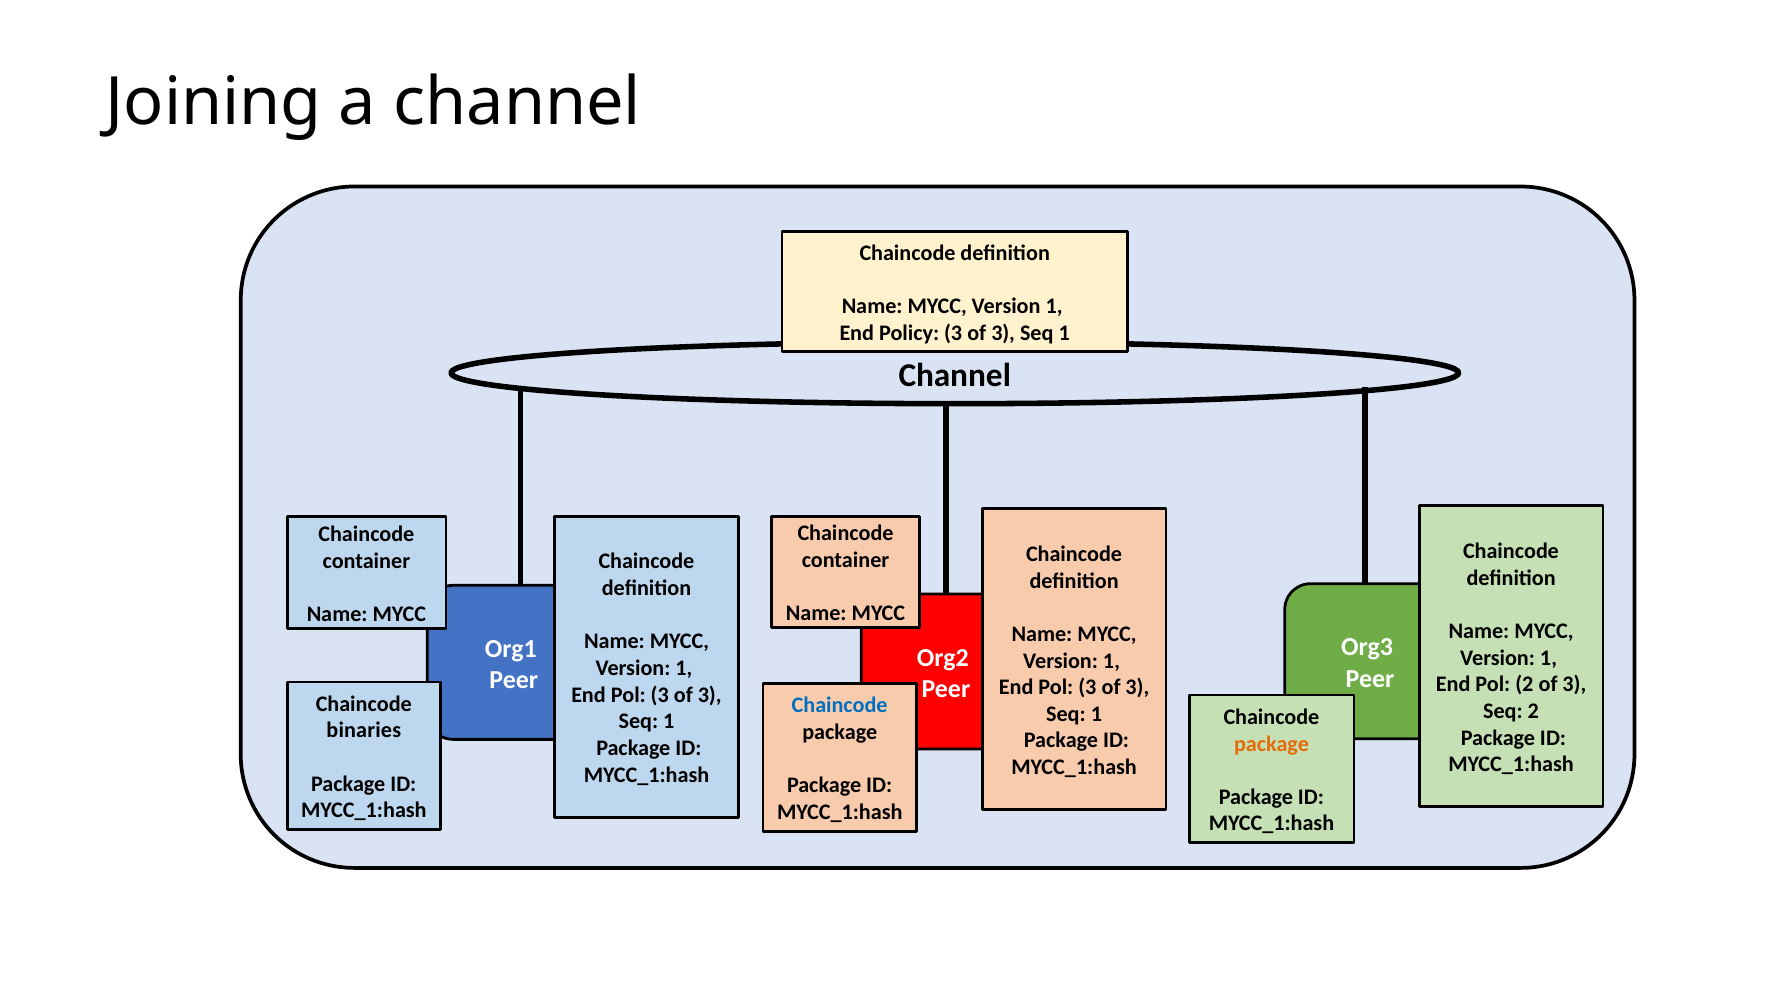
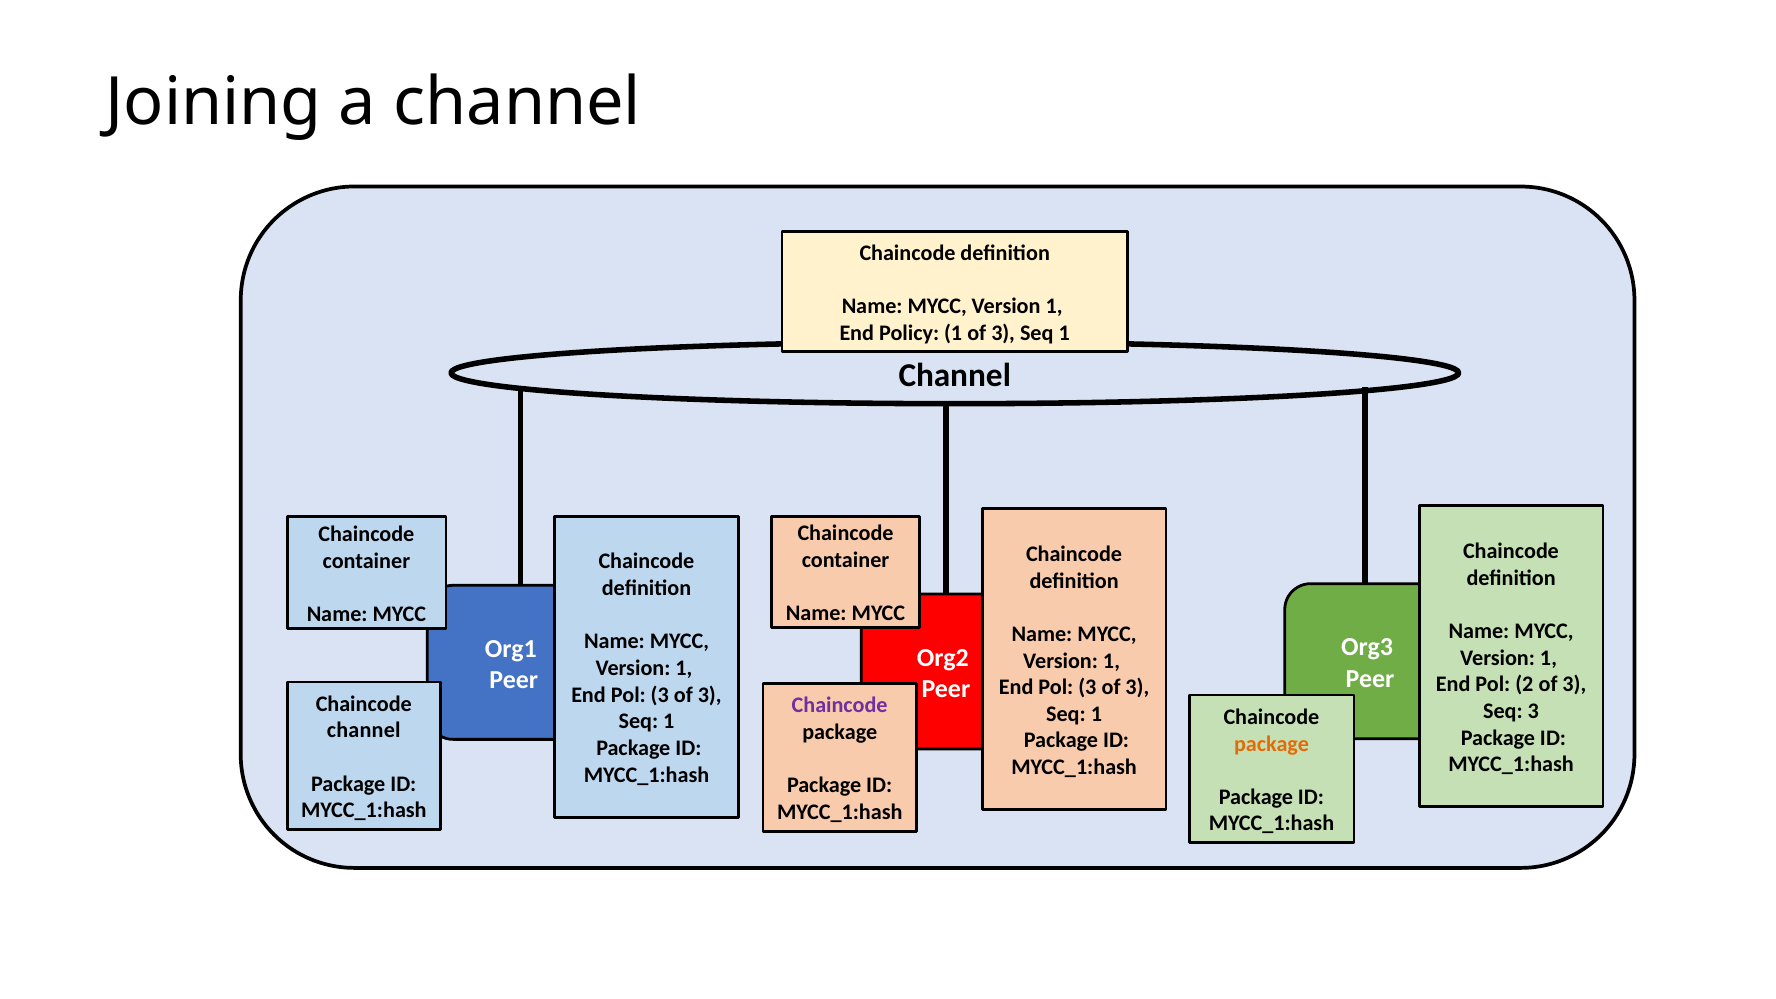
Policy 3: 3 -> 1
Chaincode at (840, 706) colour: blue -> purple
Seq 2: 2 -> 3
binaries at (364, 731): binaries -> channel
